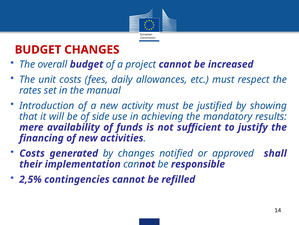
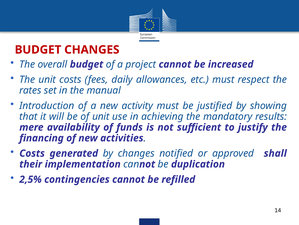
of side: side -> unit
responsible: responsible -> duplication
